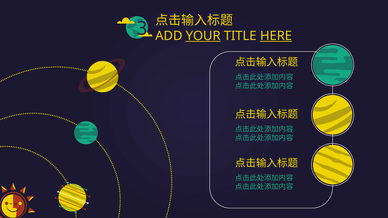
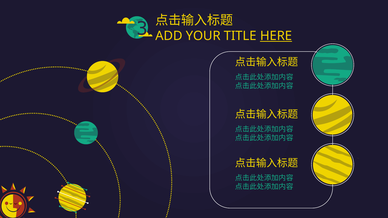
YOUR underline: present -> none
